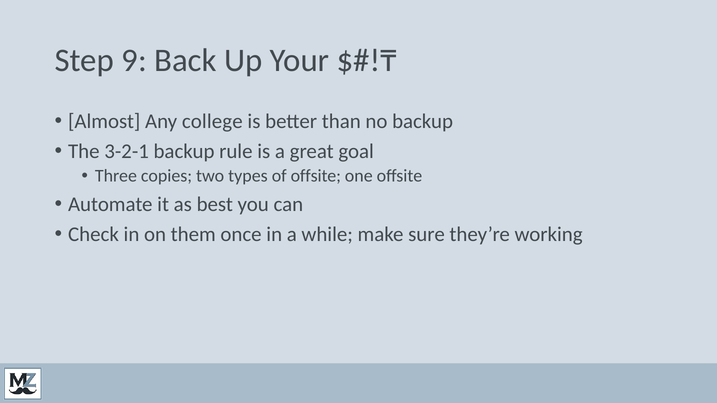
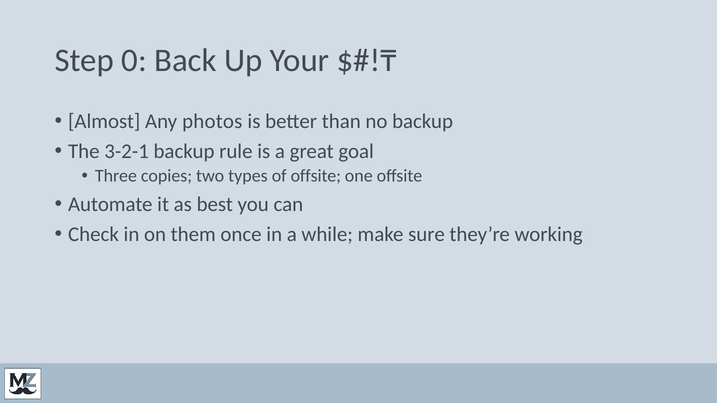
9: 9 -> 0
college: college -> photos
